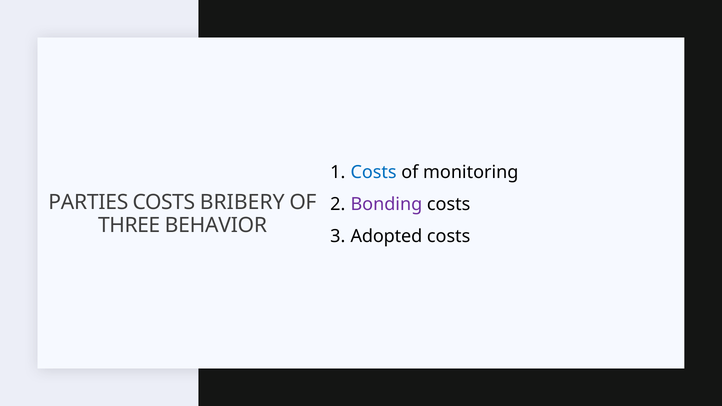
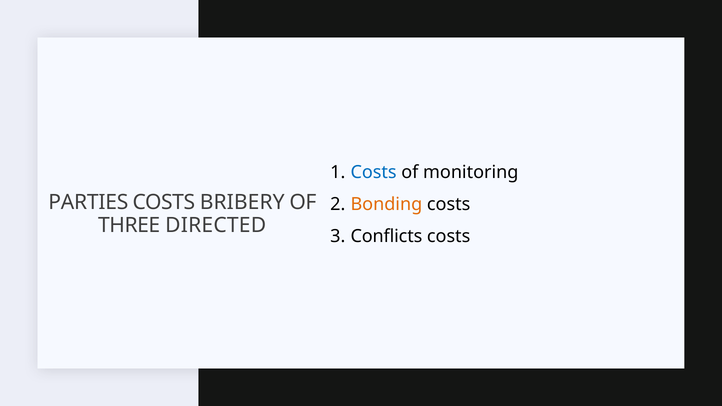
Bonding colour: purple -> orange
BEHAVIOR: BEHAVIOR -> DIRECTED
Adopted: Adopted -> Conflicts
